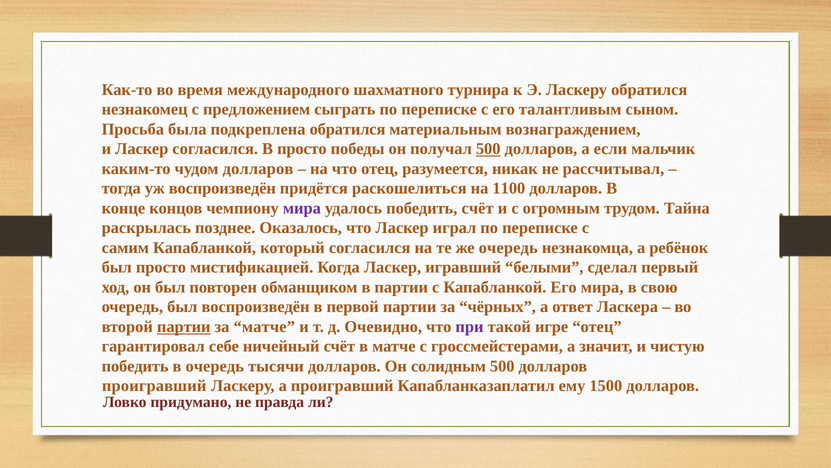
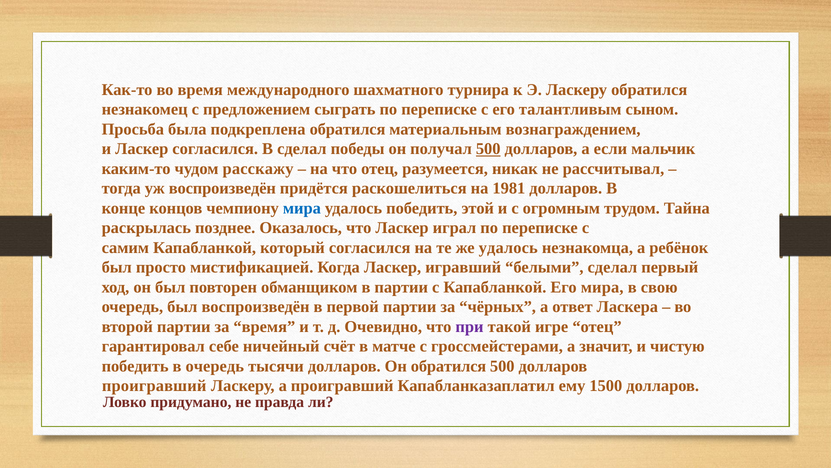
В просто: просто -> сделал
чудом долларов: долларов -> расскажу
1100: 1100 -> 1981
мира at (302, 208) colour: purple -> blue
победить счёт: счёт -> этой
же очередь: очередь -> удалось
партии at (184, 326) underline: present -> none
за матче: матче -> время
Он солидным: солидным -> обратился
